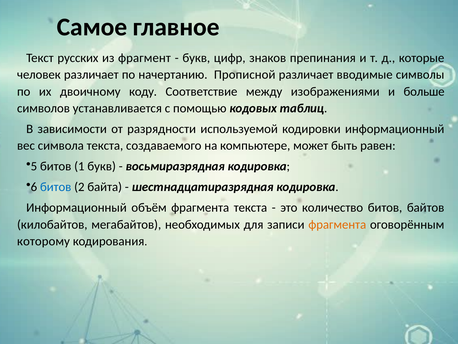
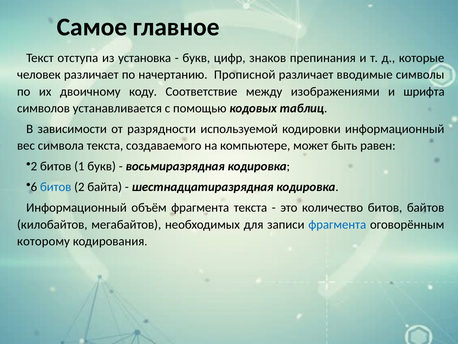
русских: русских -> отступа
фрагмент: фрагмент -> установка
больше: больше -> шрифта
5 at (34, 166): 5 -> 2
фрагмента at (337, 224) colour: orange -> blue
